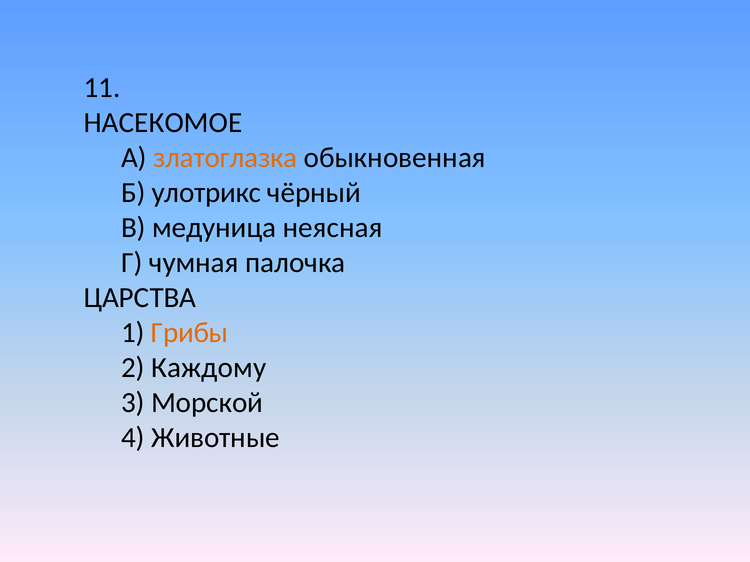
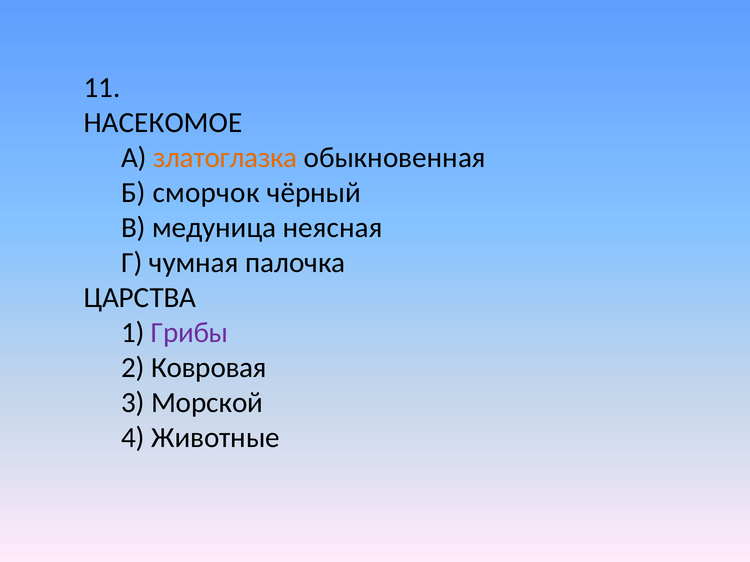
улотрикс: улотрикс -> сморчок
Грибы colour: orange -> purple
Каждому: Каждому -> Ковровая
